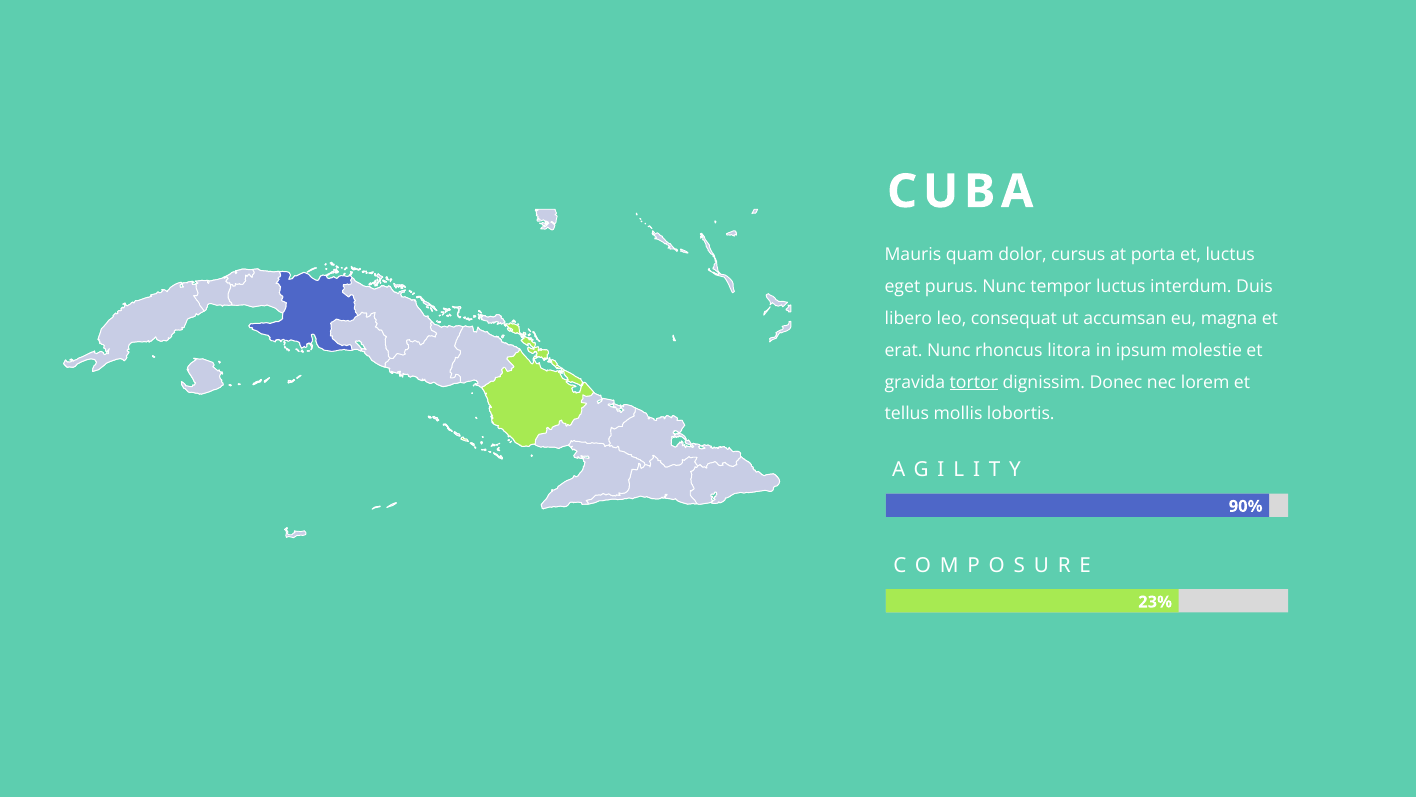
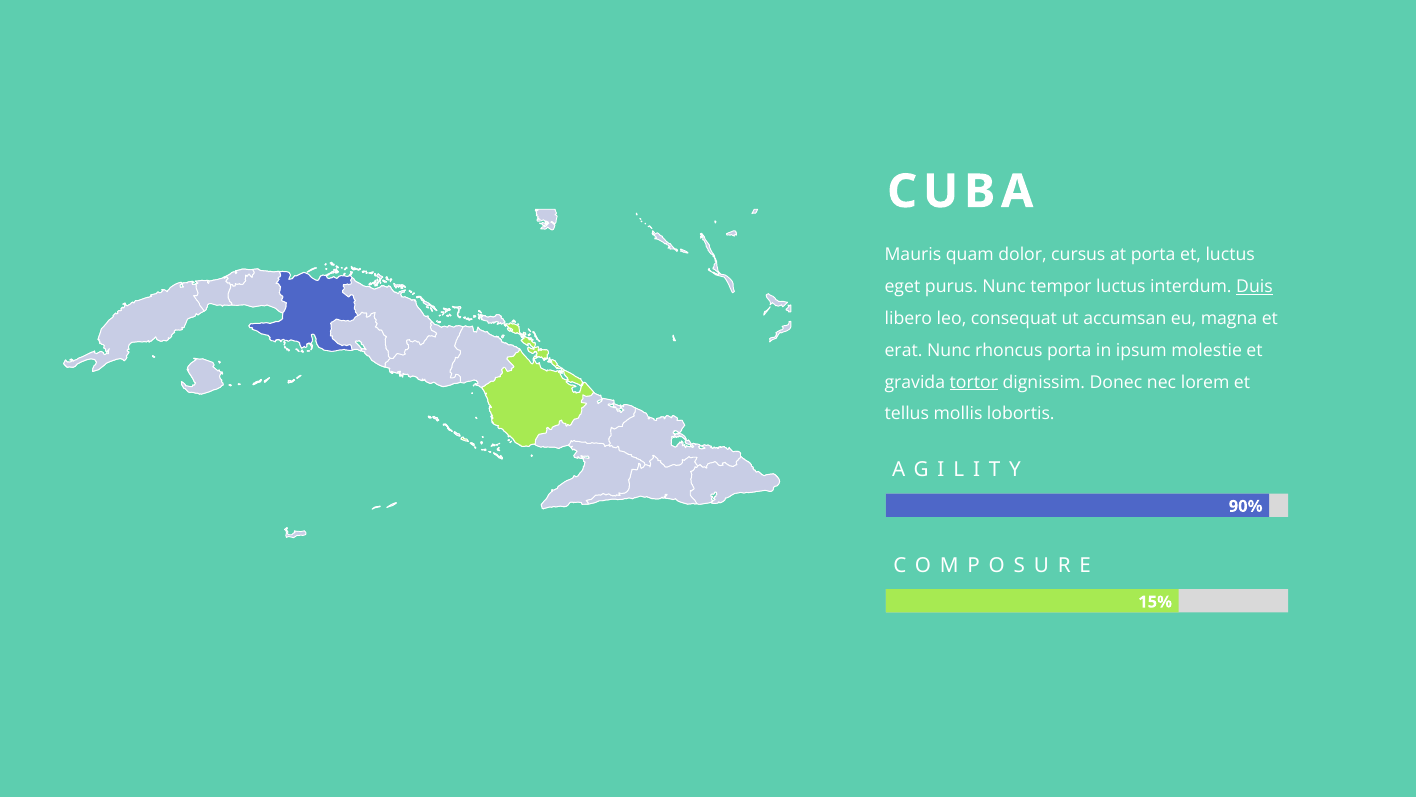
Duis underline: none -> present
rhoncus litora: litora -> porta
23%: 23% -> 15%
